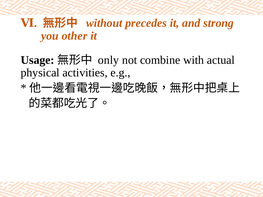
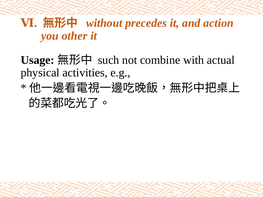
strong: strong -> action
only: only -> such
